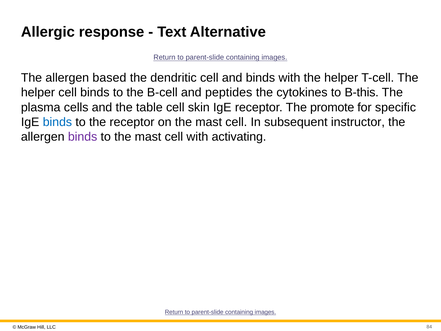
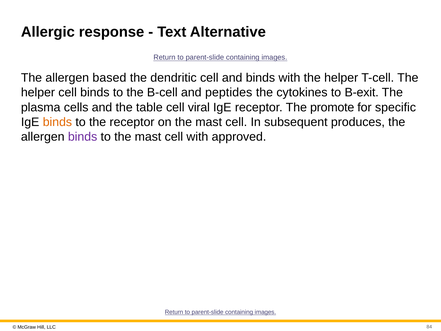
B-this: B-this -> B-exit
skin: skin -> viral
binds at (57, 122) colour: blue -> orange
instructor: instructor -> produces
activating: activating -> approved
